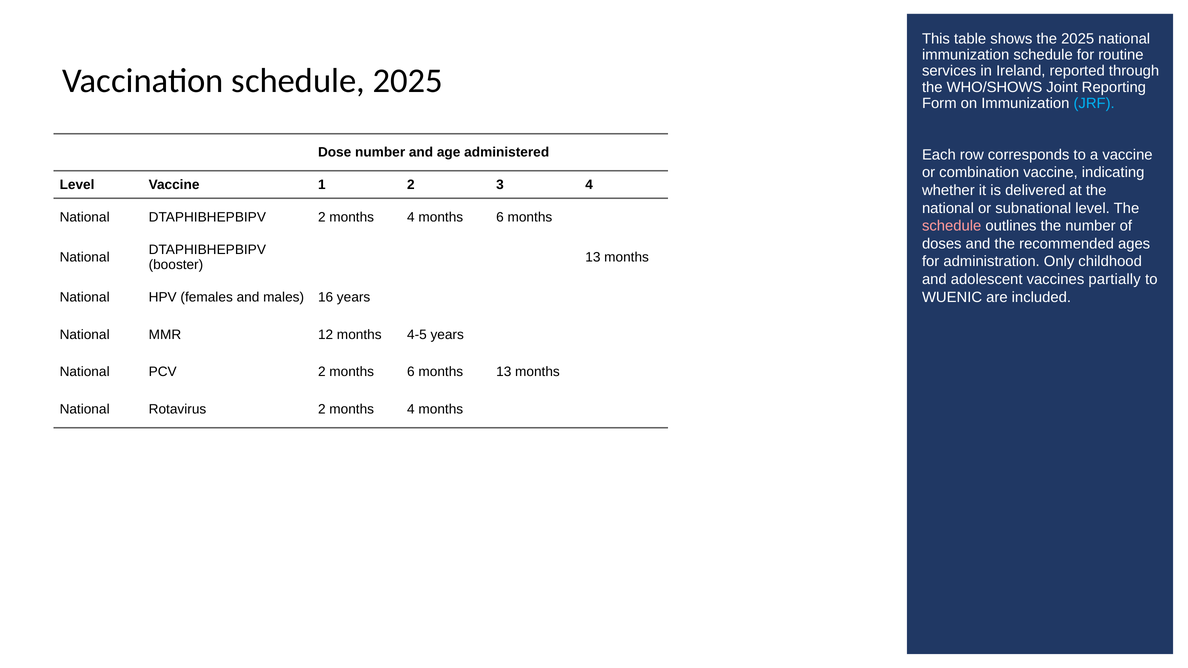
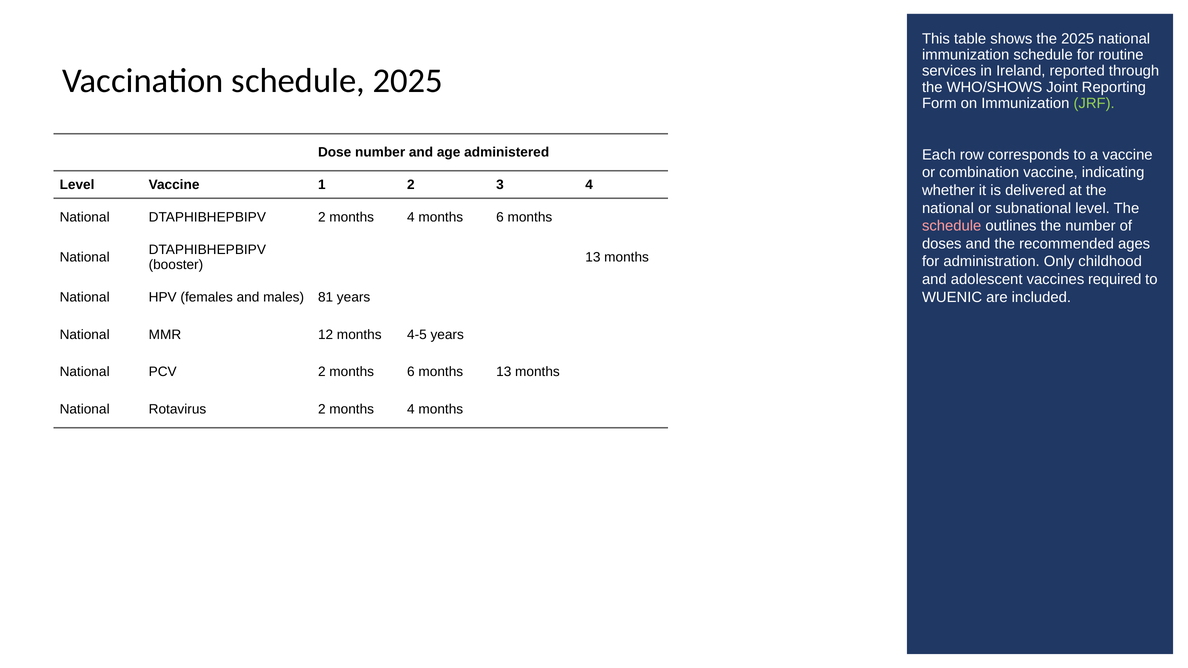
JRF colour: light blue -> light green
partially: partially -> required
16: 16 -> 81
